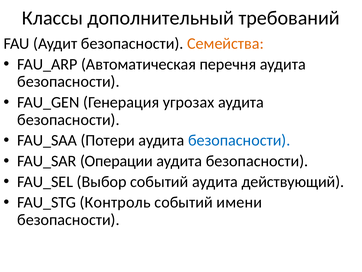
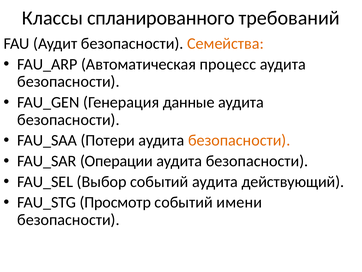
дополнительный: дополнительный -> спланированного
перечня: перечня -> процесс
угрозах: угрозах -> данные
безопасности at (239, 140) colour: blue -> orange
Контроль: Контроль -> Просмотр
